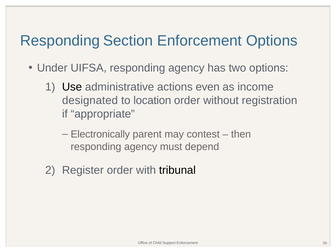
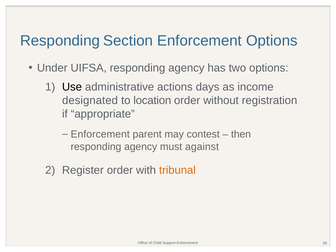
even: even -> days
Electronically at (100, 134): Electronically -> Enforcement
depend: depend -> against
tribunal colour: black -> orange
